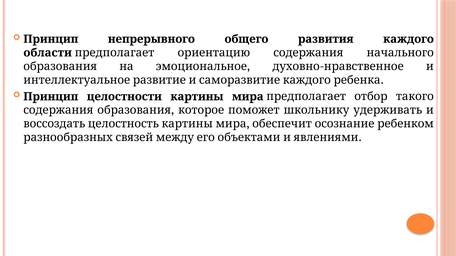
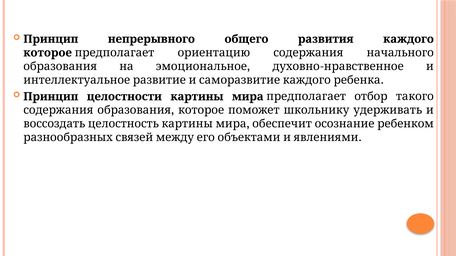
области at (48, 53): области -> которое
